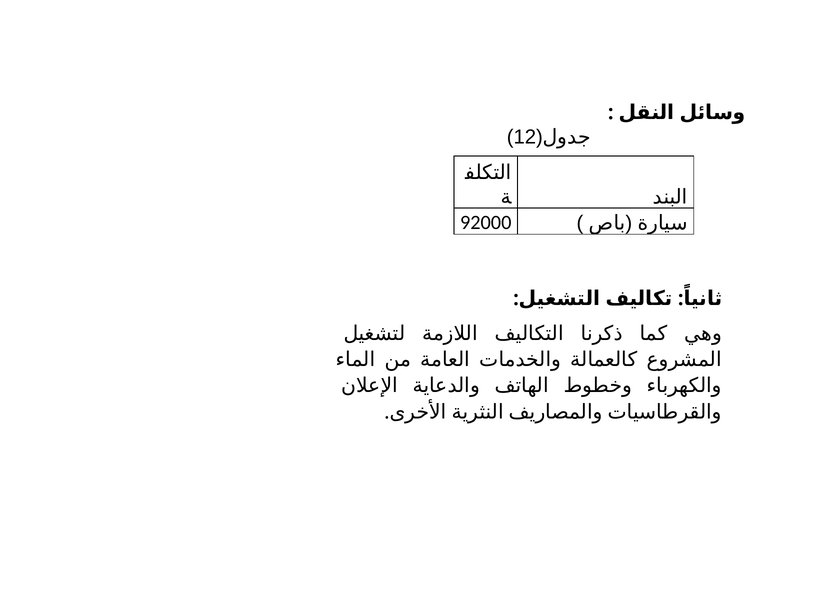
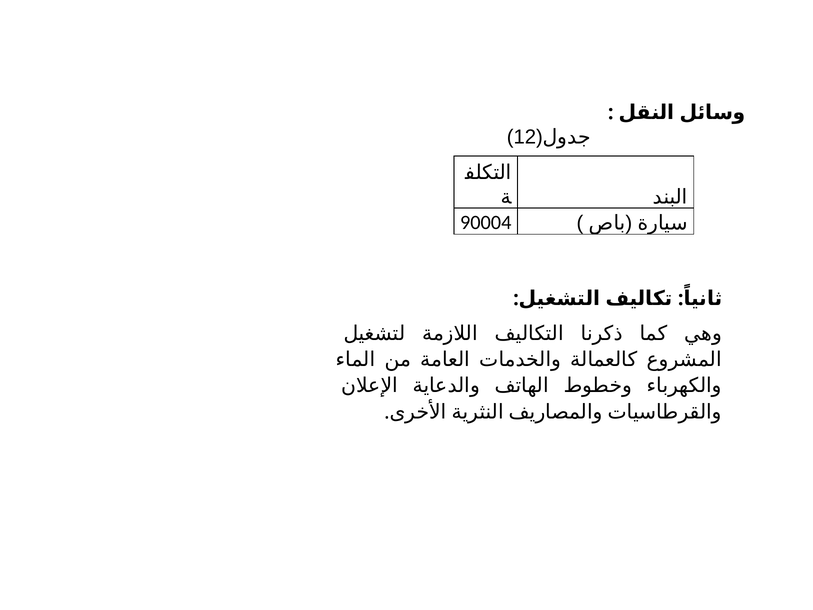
92000: 92000 -> 90004
